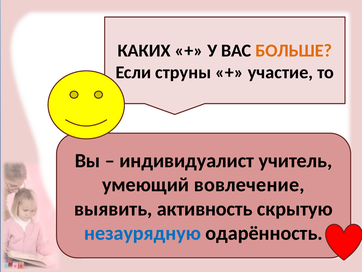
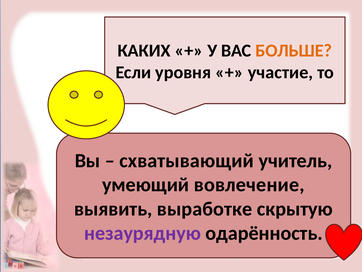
струны: струны -> уровня
индивидуалист: индивидуалист -> схватывающий
активность: активность -> выработке
незаурядную colour: blue -> purple
